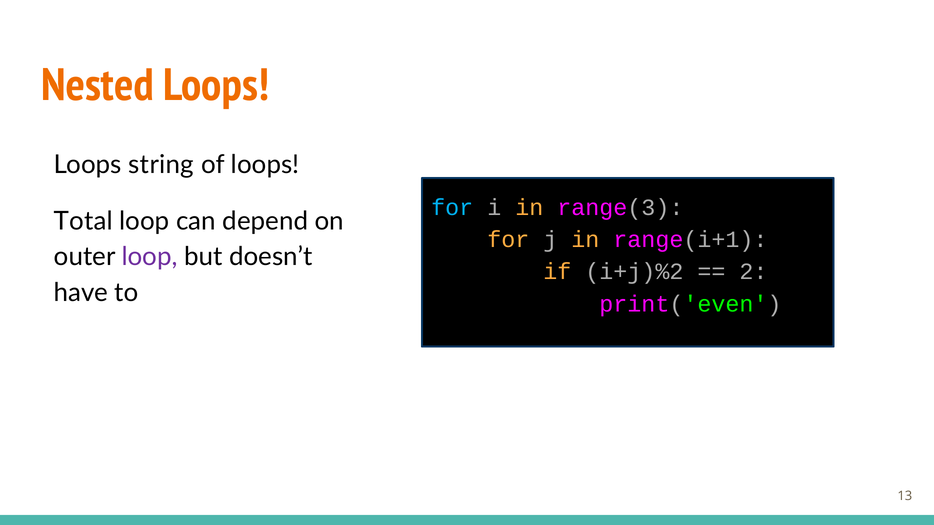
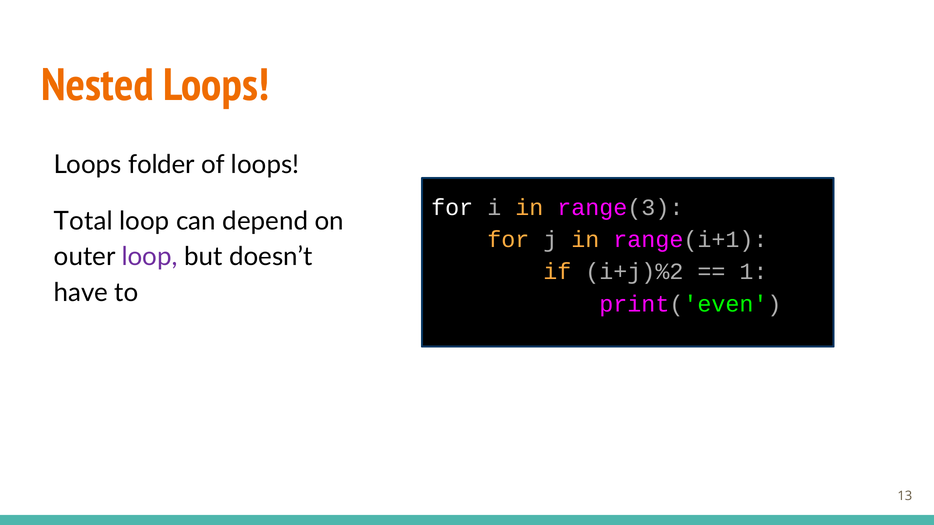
string: string -> folder
for at (452, 207) colour: light blue -> white
2: 2 -> 1
